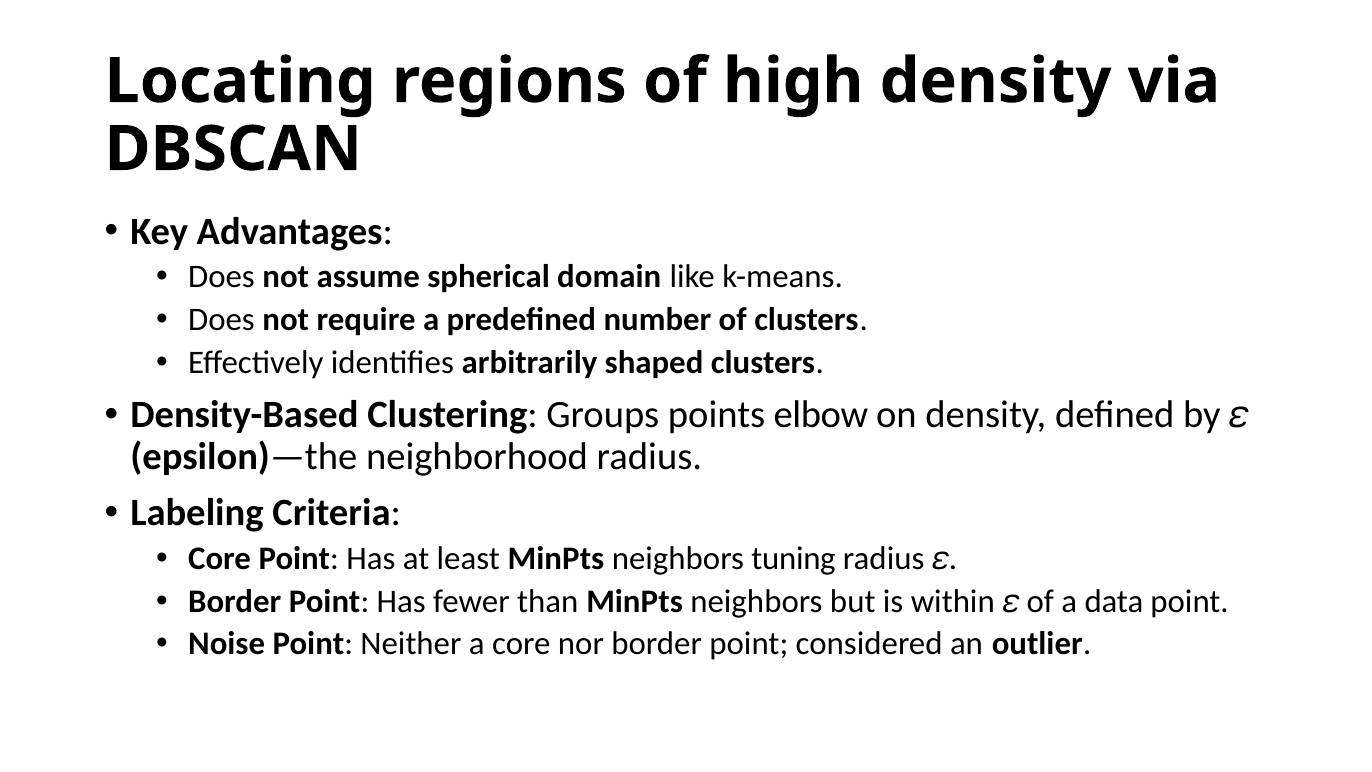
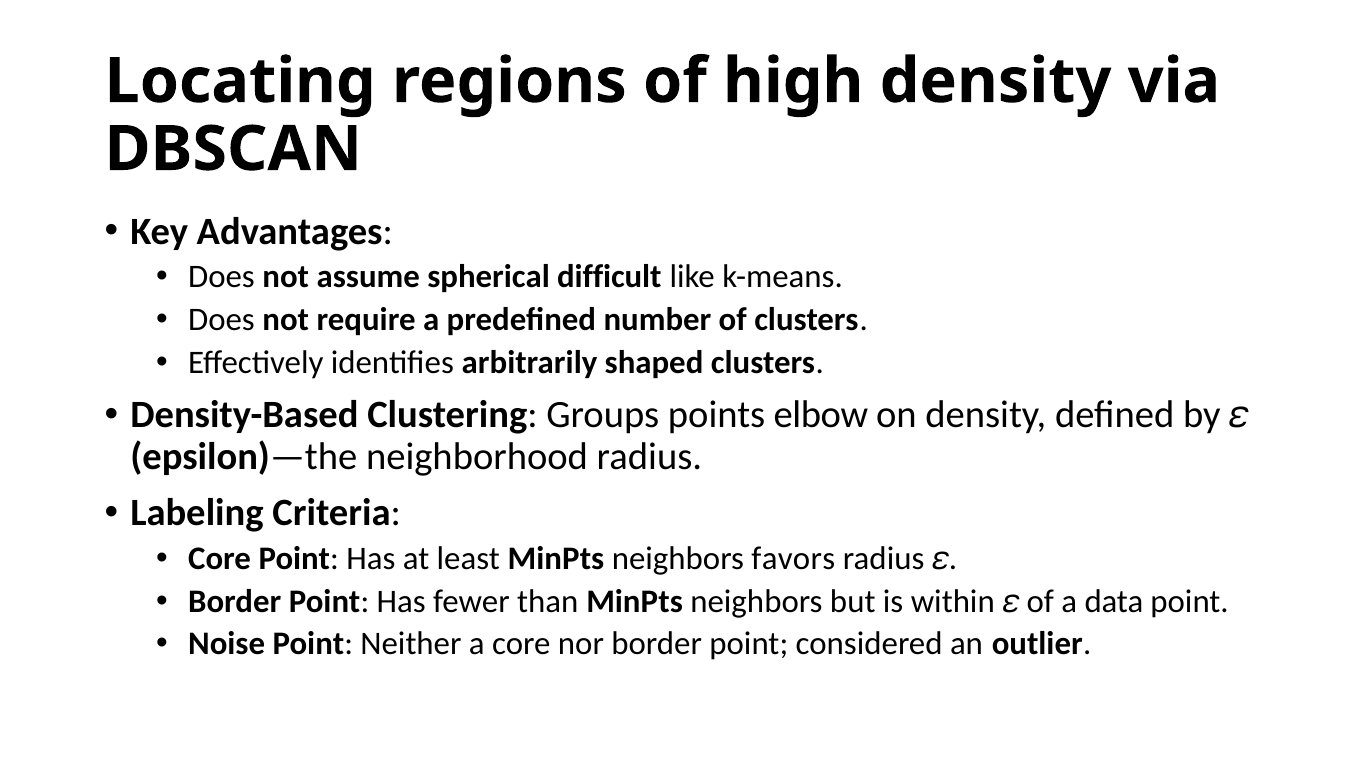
domain: domain -> difficult
tuning: tuning -> favors
